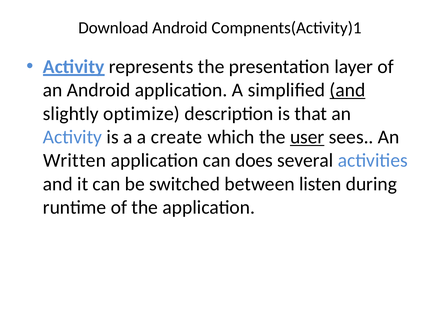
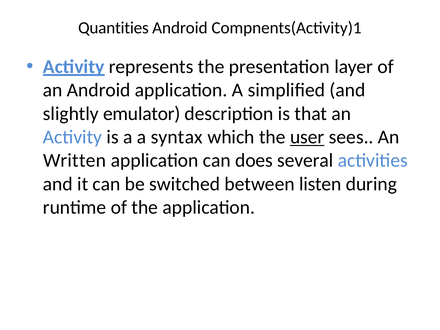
Download: Download -> Quantities
and at (347, 90) underline: present -> none
optimize: optimize -> emulator
create: create -> syntax
